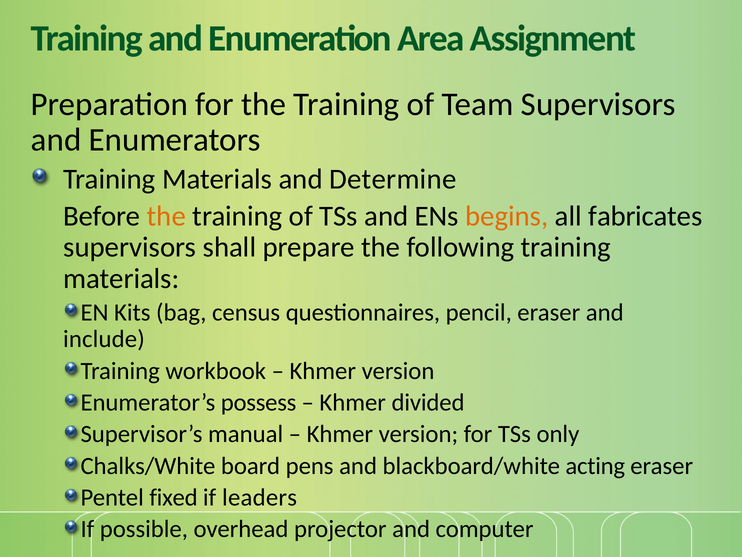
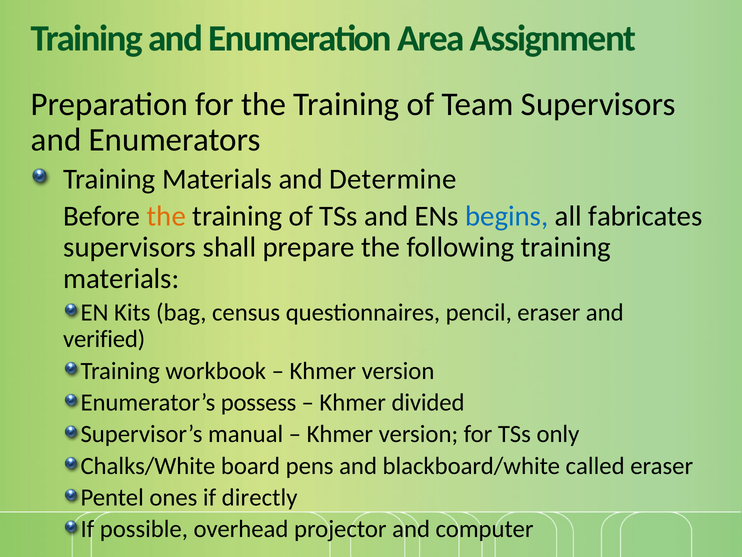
begins colour: orange -> blue
include: include -> verified
acting: acting -> called
fixed: fixed -> ones
leaders: leaders -> directly
